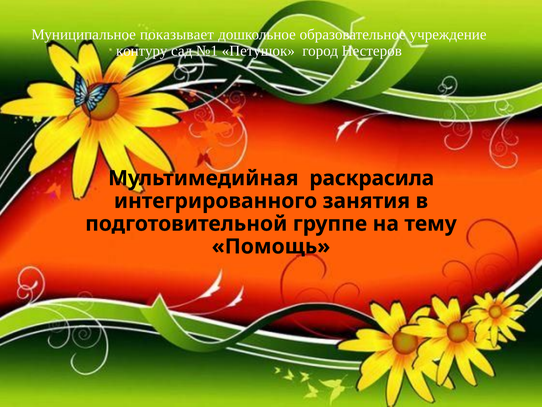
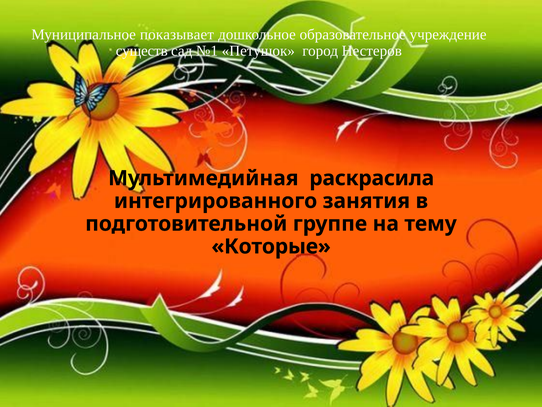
контуру: контуру -> существ
Помощь: Помощь -> Которые
